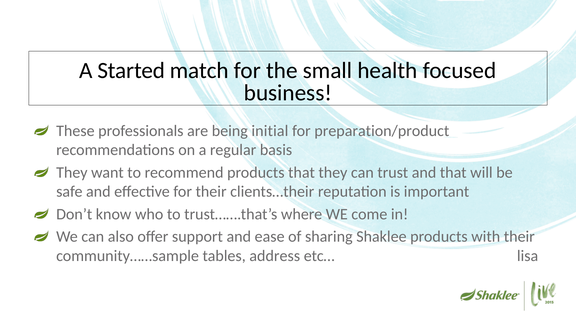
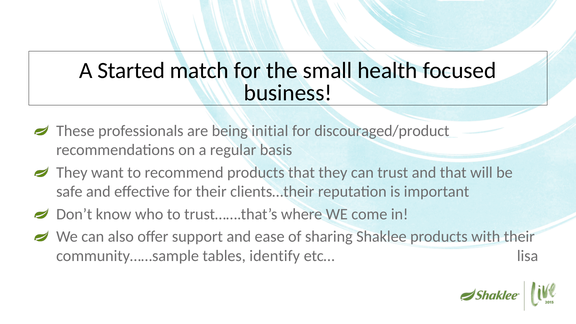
preparation/product: preparation/product -> discouraged/product
address: address -> identify
